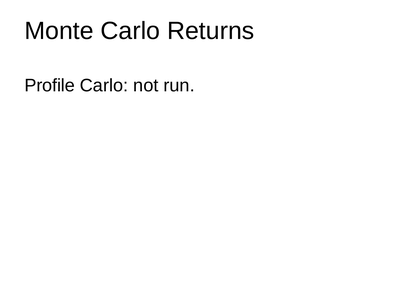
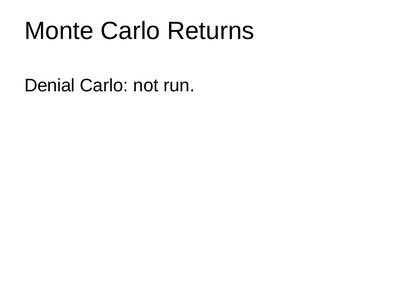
Profile: Profile -> Denial
